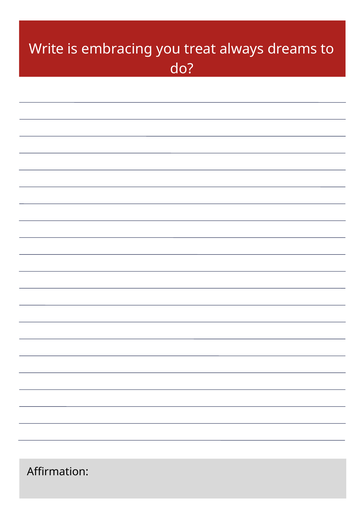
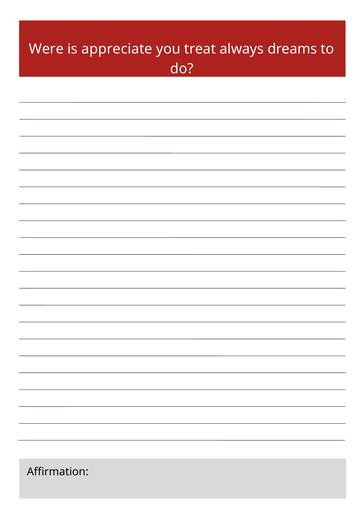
Write: Write -> Were
embracing: embracing -> appreciate
